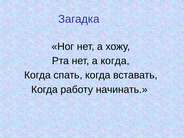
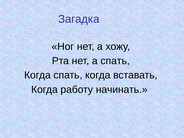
а когда: когда -> спать
